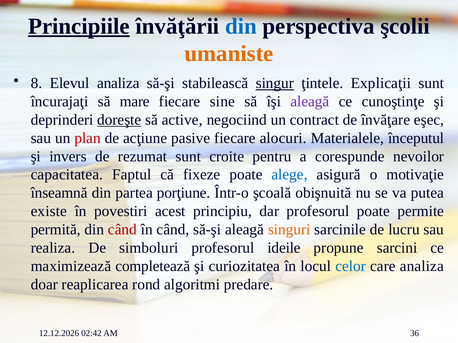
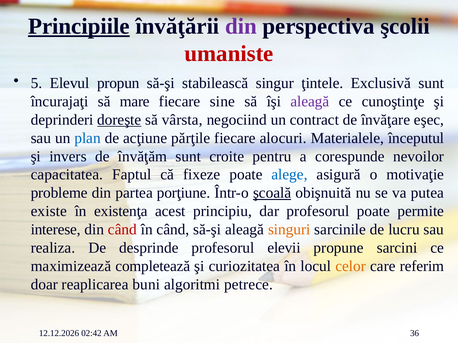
din at (241, 26) colour: blue -> purple
umaniste colour: orange -> red
8: 8 -> 5
Elevul analiza: analiza -> propun
singur underline: present -> none
Explicaţii: Explicaţii -> Exclusivă
active: active -> vârsta
plan colour: red -> blue
pasive: pasive -> părţile
rezumat: rezumat -> învăţăm
înseamnă: înseamnă -> probleme
şcoală underline: none -> present
povestiri: povestiri -> existenţa
permită: permită -> interese
simboluri: simboluri -> desprinde
ideile: ideile -> elevii
celor colour: blue -> orange
care analiza: analiza -> referim
rond: rond -> buni
predare: predare -> petrece
